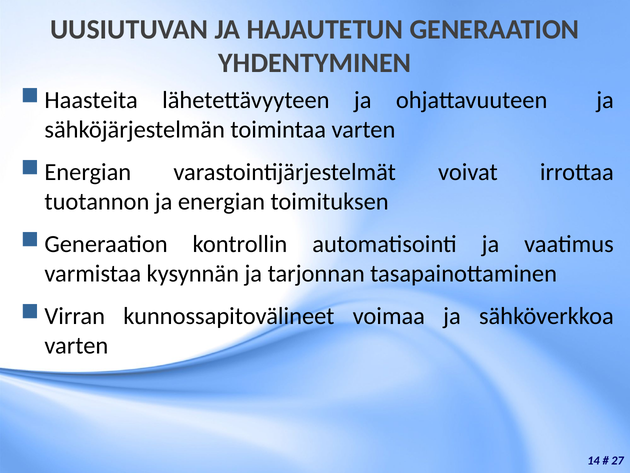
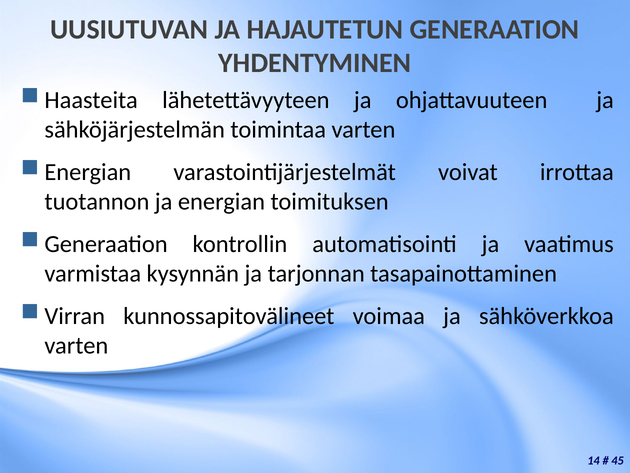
27: 27 -> 45
